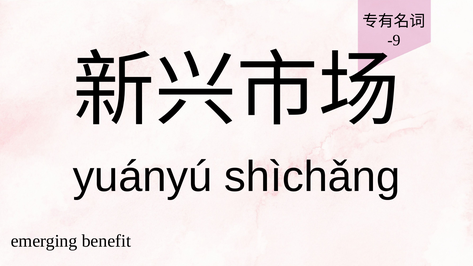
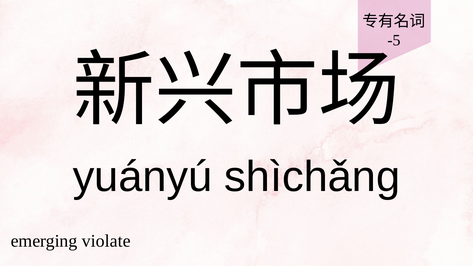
-9: -9 -> -5
benefit: benefit -> violate
